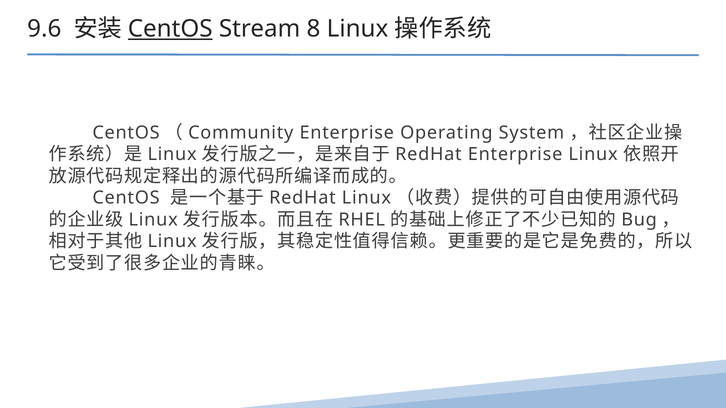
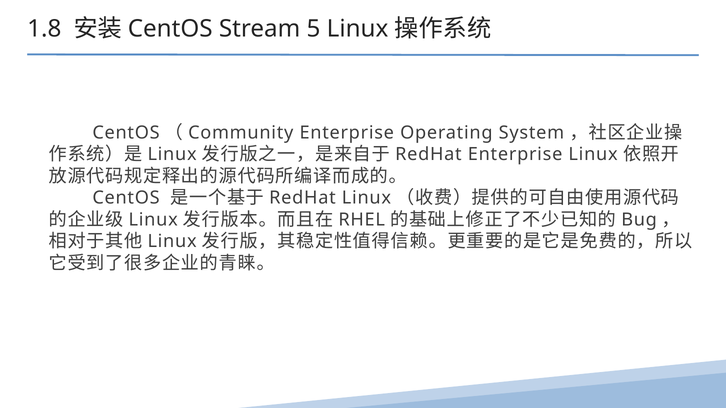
9.6: 9.6 -> 1.8
CentOS at (170, 29) underline: present -> none
8: 8 -> 5
